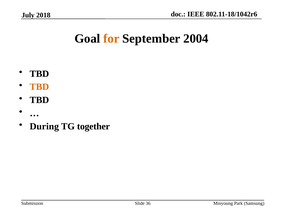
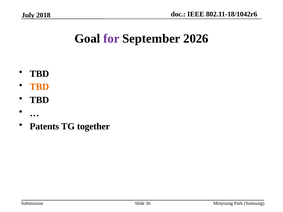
for colour: orange -> purple
2004: 2004 -> 2026
During: During -> Patents
